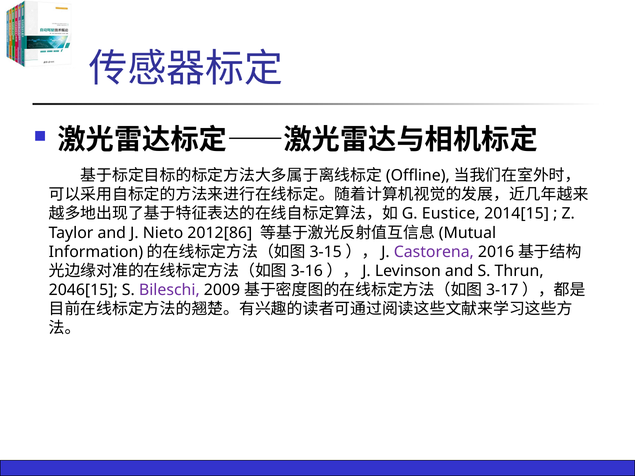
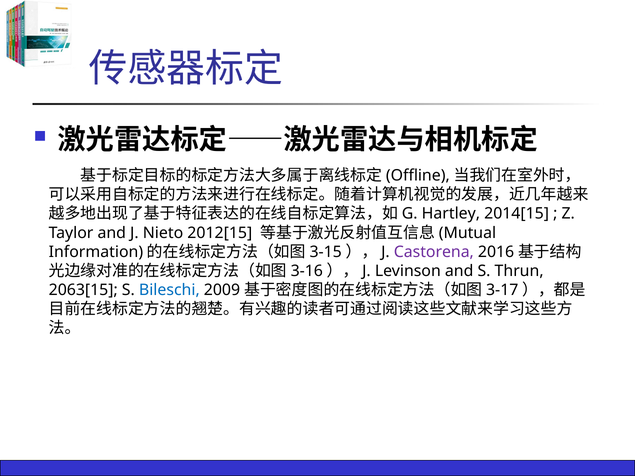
Eustice: Eustice -> Hartley
2012[86: 2012[86 -> 2012[15
2046[15: 2046[15 -> 2063[15
Bileschi colour: purple -> blue
